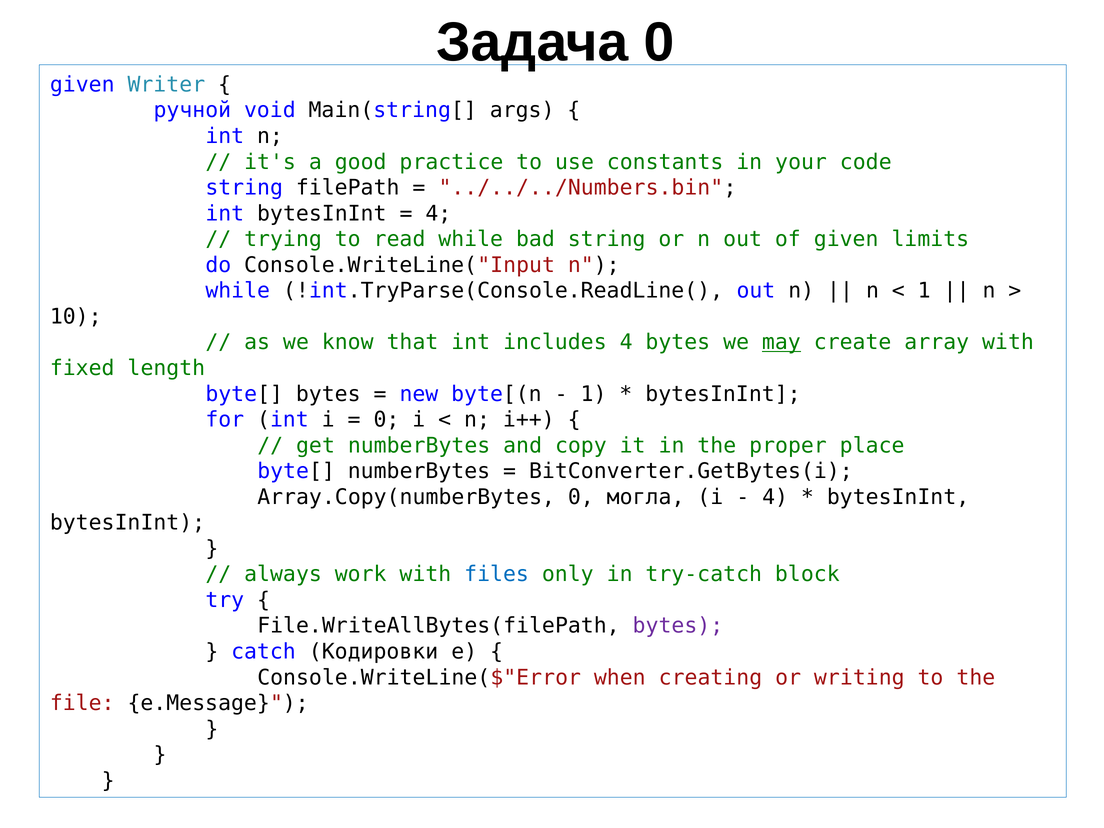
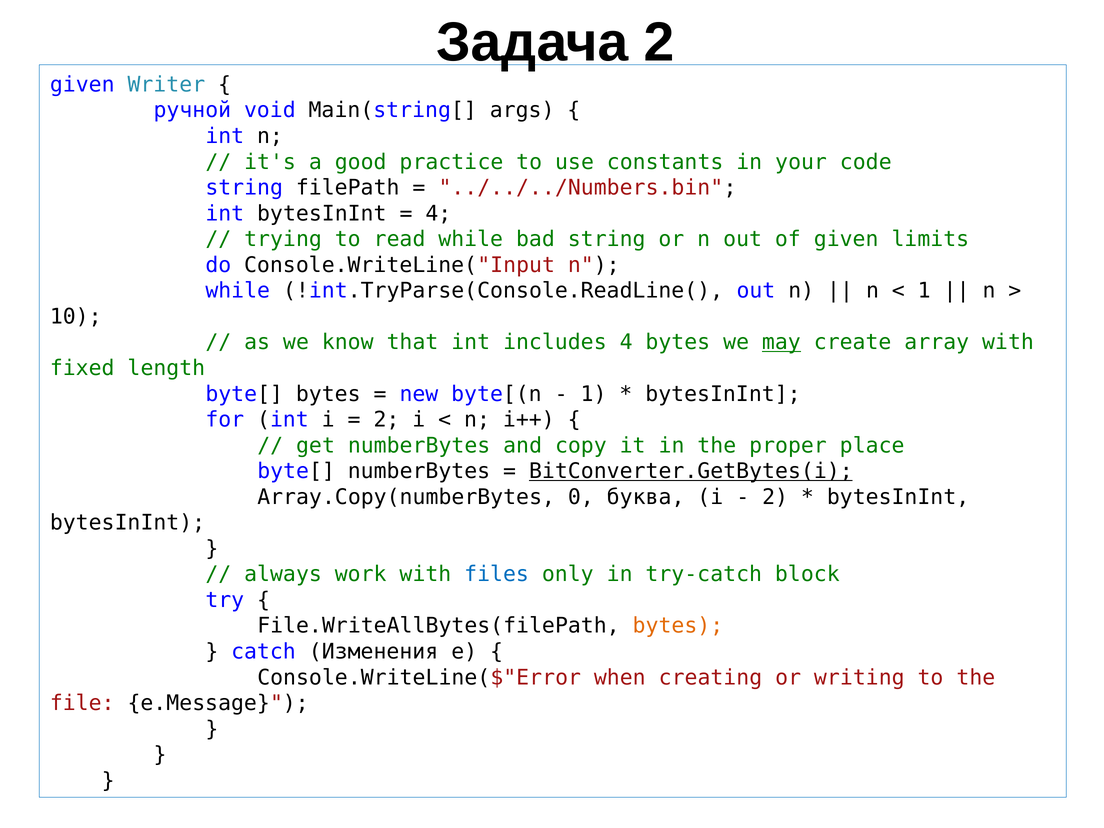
Задача 0: 0 -> 2
0 at (386, 420): 0 -> 2
BitConverter.GetBytes(i underline: none -> present
могла: могла -> буква
4 at (775, 497): 4 -> 2
bytes at (678, 626) colour: purple -> orange
Кодировки: Кодировки -> Изменения
